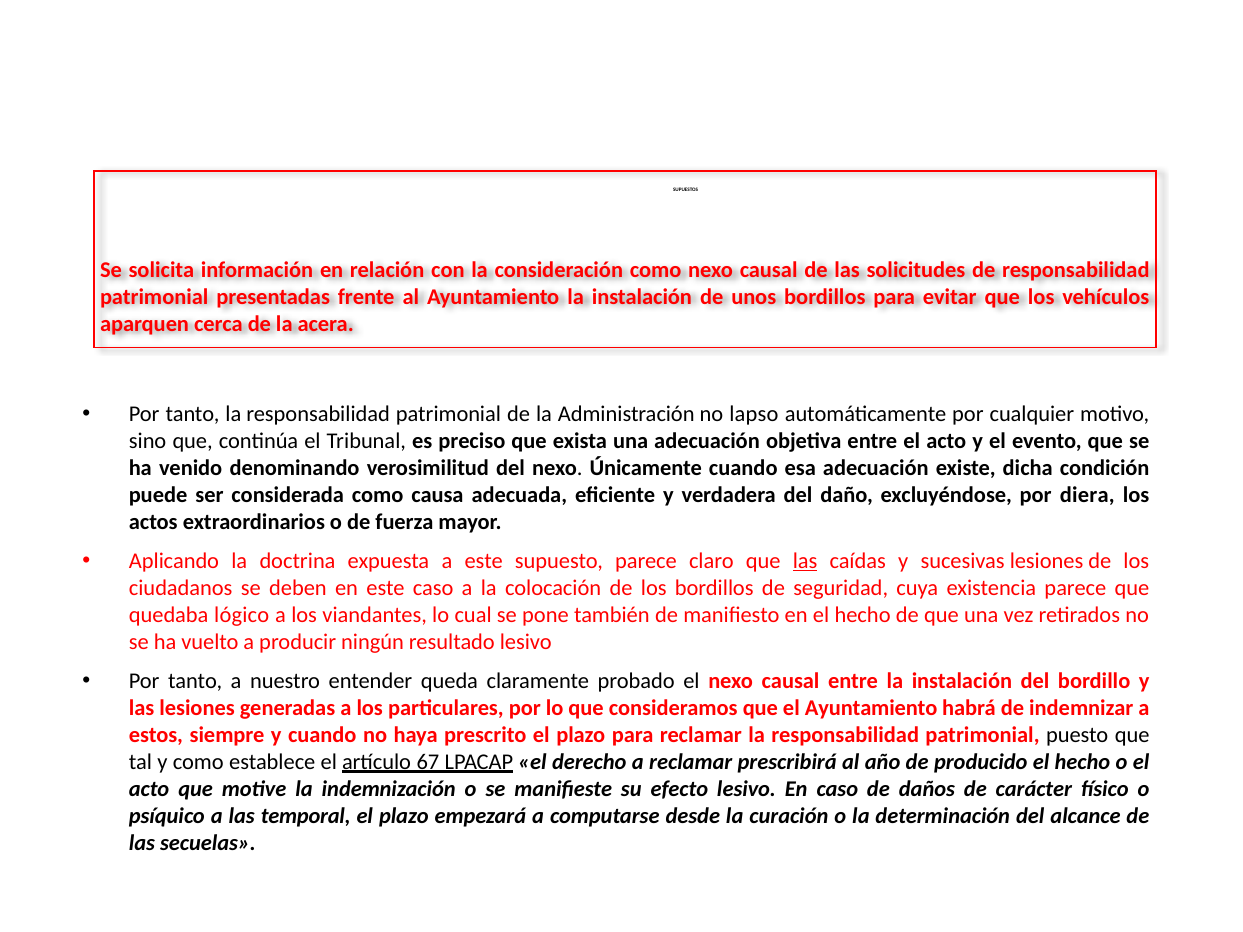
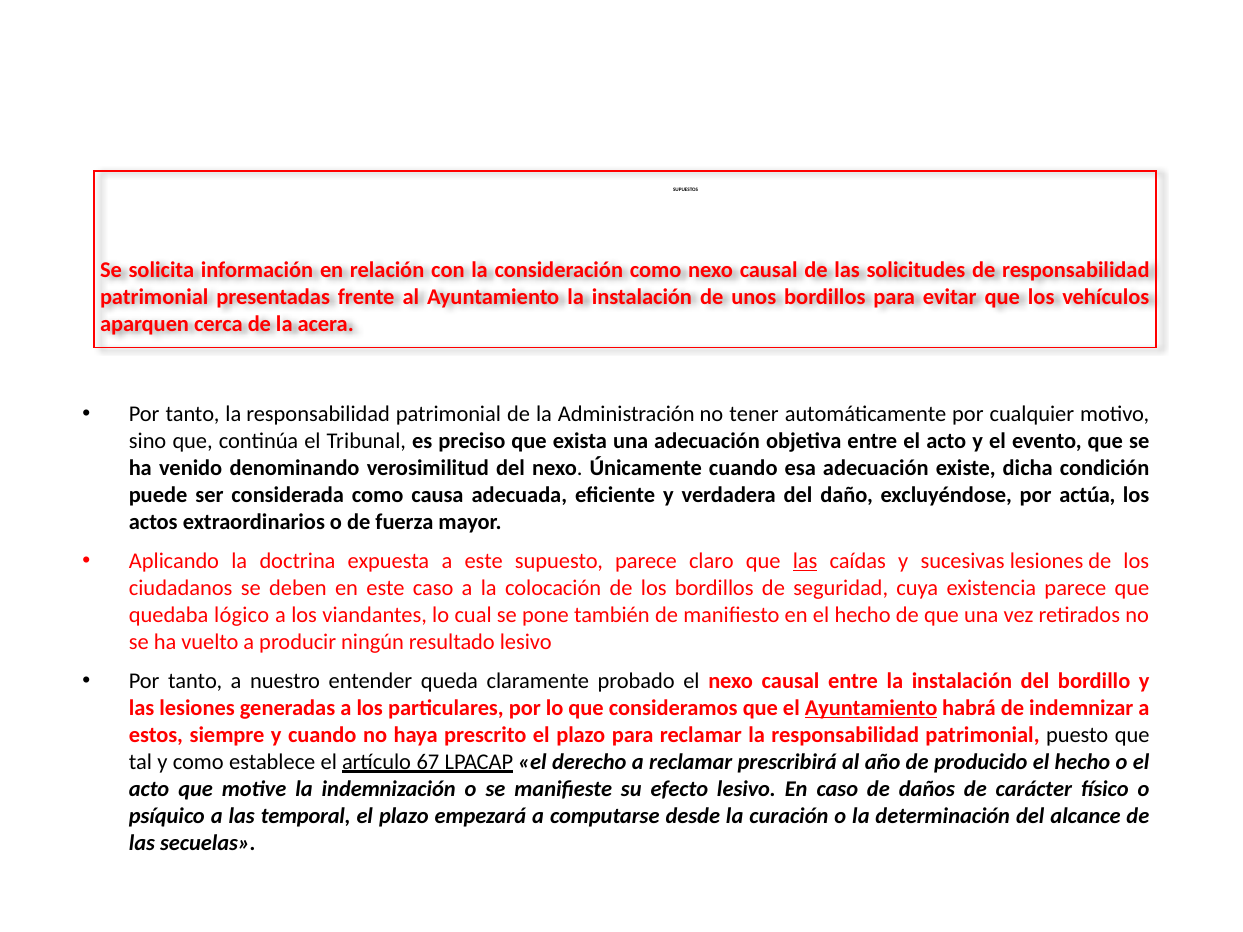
lapso: lapso -> tener
diera: diera -> actúa
Ayuntamiento at (871, 708) underline: none -> present
